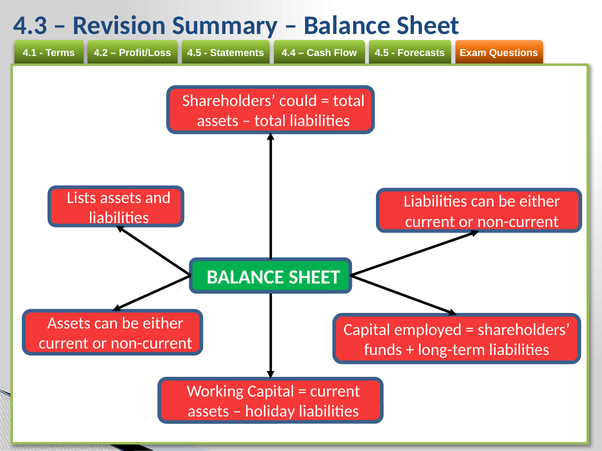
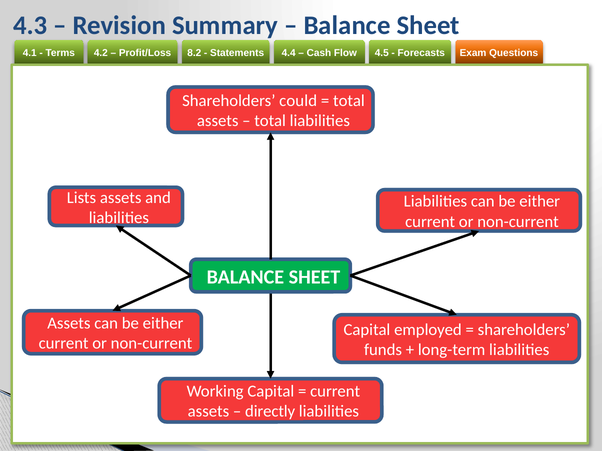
4.5 at (194, 53): 4.5 -> 8.2
holiday: holiday -> directly
